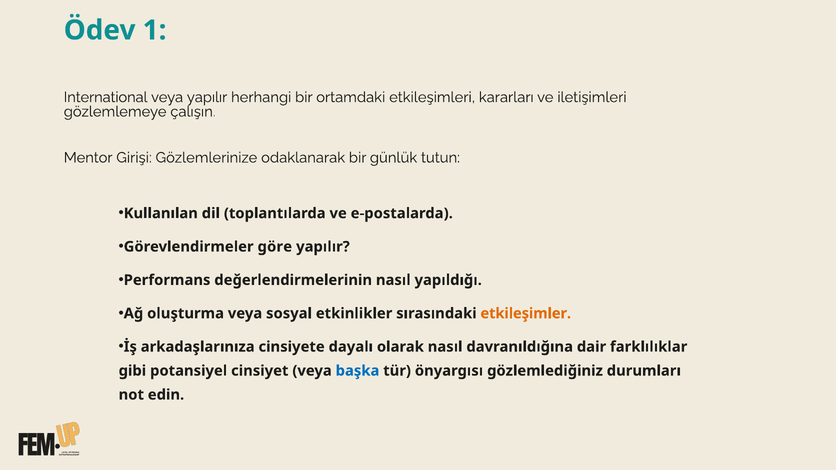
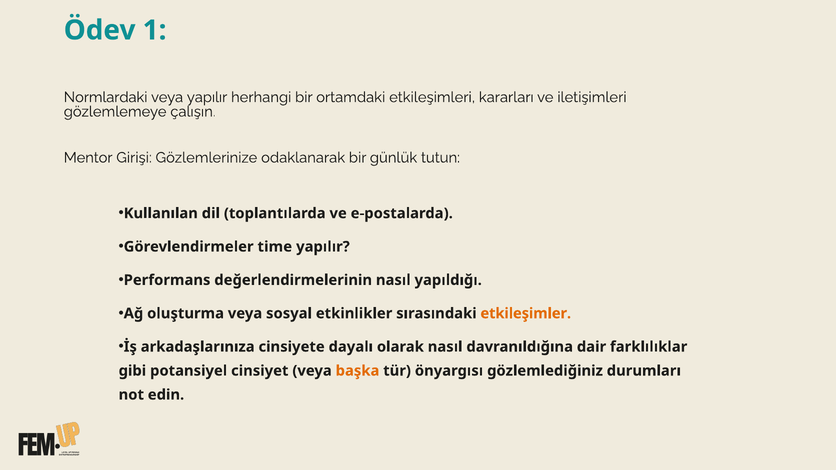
International: International -> Normlardaki
göre: göre -> time
başka colour: blue -> orange
